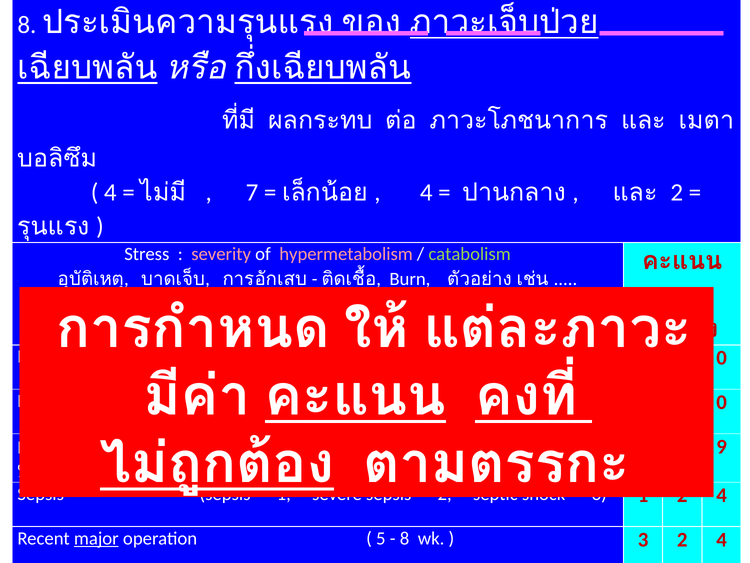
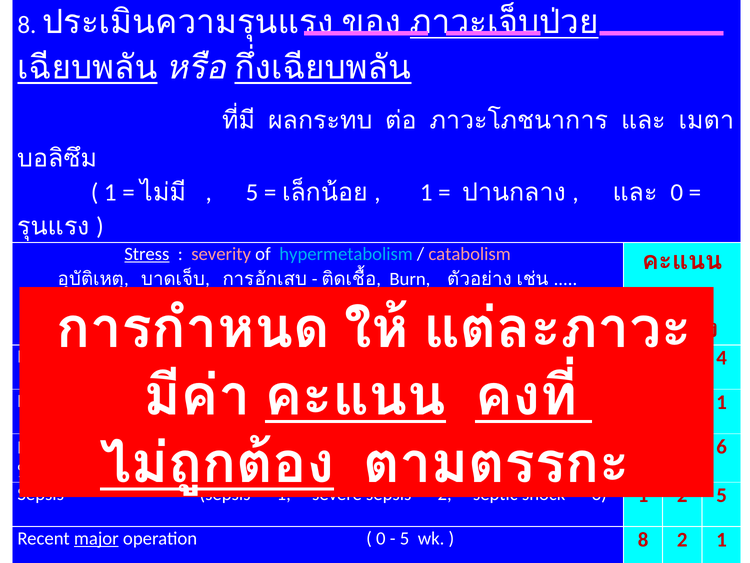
4 at (110, 192): 4 -> 1
7 at (252, 192): 7 -> 5
4 at (426, 192): 4 -> 1
2 at (677, 192): 2 -> 0
Stress underline: none -> present
hypermetabolism colour: pink -> light blue
catabolism colour: light green -> pink
0 at (722, 358): 0 -> 4
0 at (722, 402): 0 -> 1
9: 9 -> 6
4 at (722, 495): 4 -> 5
5 at (381, 538): 5 -> 0
8 at (405, 538): 8 -> 5
3 at (643, 539): 3 -> 8
4 at (722, 539): 4 -> 1
